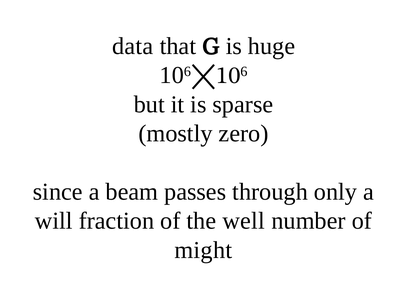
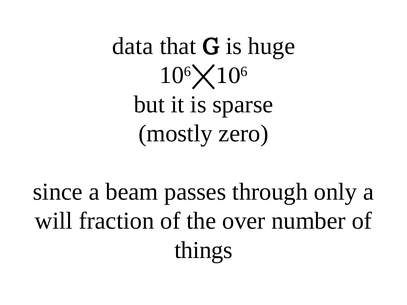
well: well -> over
might: might -> things
